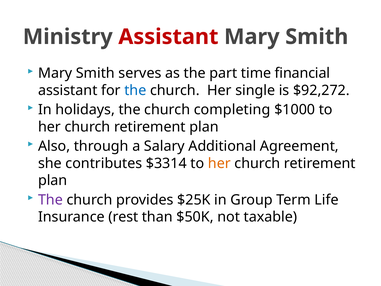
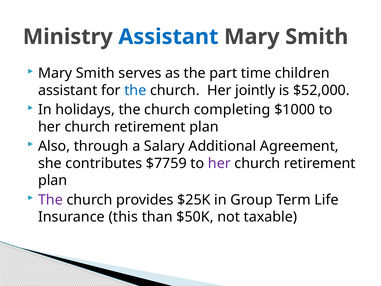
Assistant at (168, 37) colour: red -> blue
financial: financial -> children
single: single -> jointly
$92,272: $92,272 -> $52,000
$3314: $3314 -> $7759
her at (219, 163) colour: orange -> purple
rest: rest -> this
